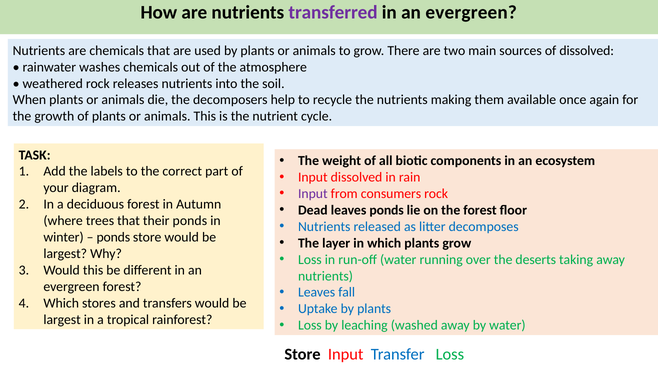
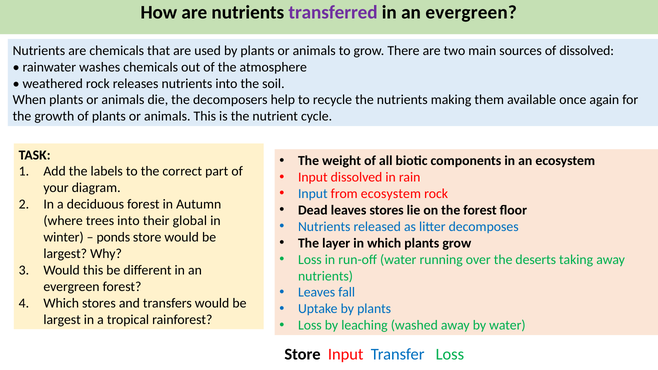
Input at (313, 194) colour: purple -> blue
from consumers: consumers -> ecosystem
leaves ponds: ponds -> stores
trees that: that -> into
their ponds: ponds -> global
